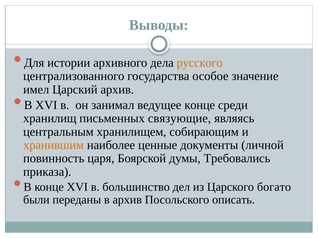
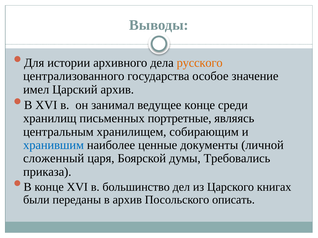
связующие: связующие -> портретные
хранившим colour: orange -> blue
повинность: повинность -> сложенный
богато: богато -> книгах
